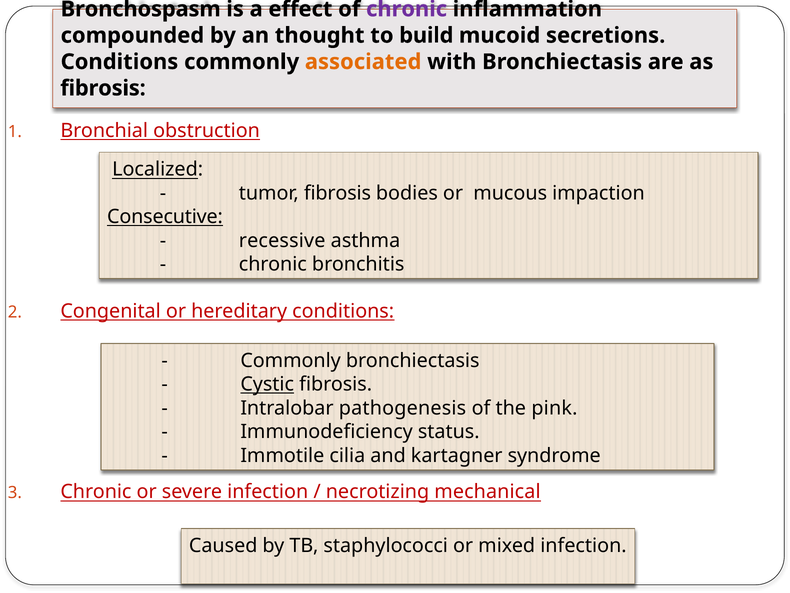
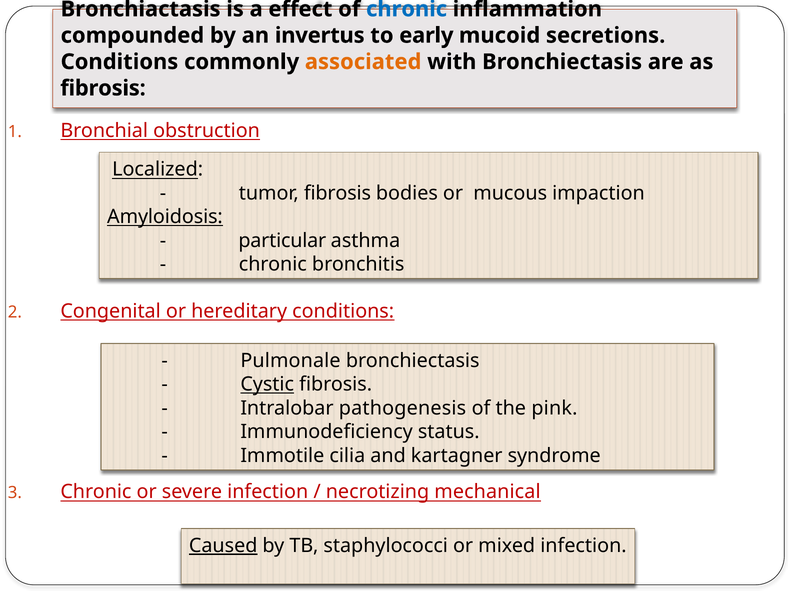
Bronchospasm: Bronchospasm -> Bronchiactasis
chronic at (407, 9) colour: purple -> blue
thought: thought -> invertus
build: build -> early
Consecutive: Consecutive -> Amyloidosis
recessive: recessive -> particular
Commonly at (291, 360): Commonly -> Pulmonale
Caused underline: none -> present
